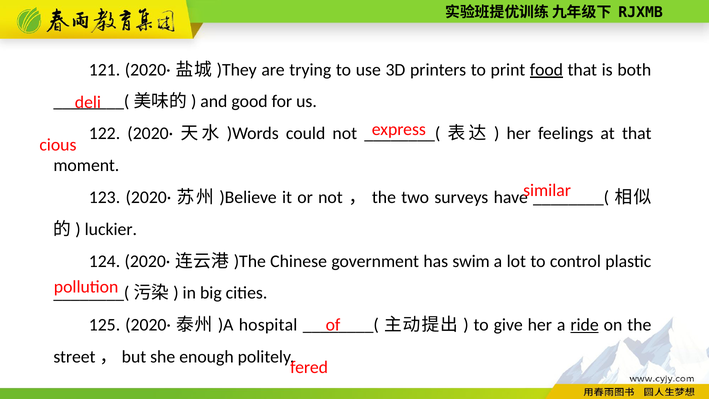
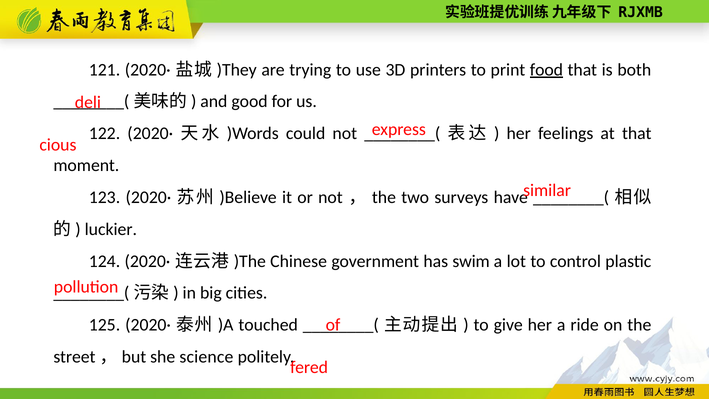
hospital: hospital -> touched
ride underline: present -> none
enough: enough -> science
